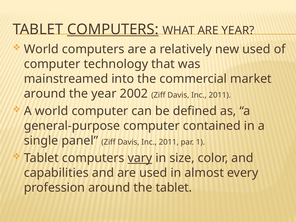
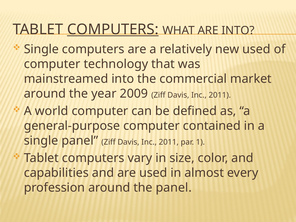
ARE YEAR: YEAR -> INTO
World at (41, 49): World -> Single
2002: 2002 -> 2009
vary underline: present -> none
the tablet: tablet -> panel
